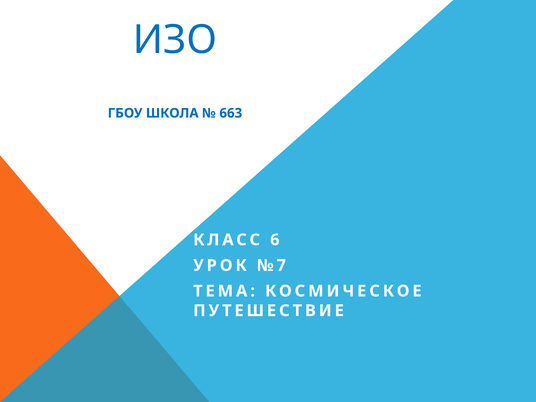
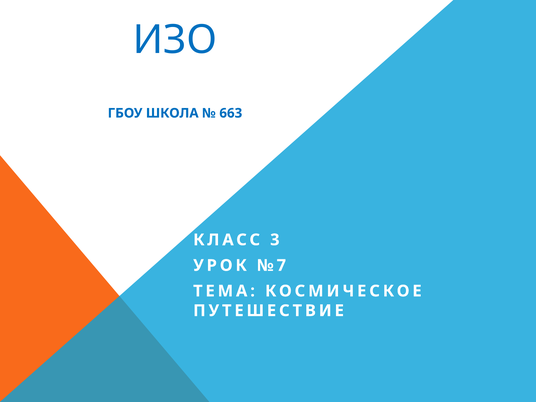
6: 6 -> 3
